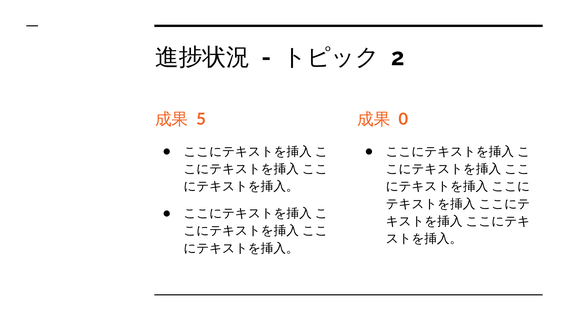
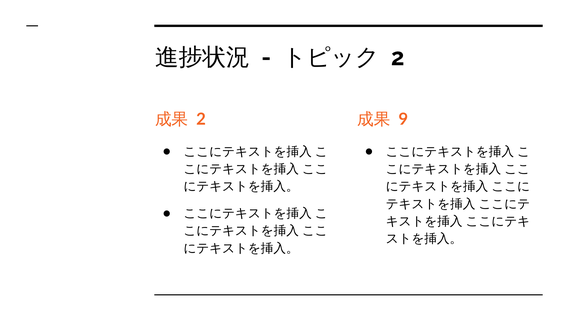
5 at (201, 120): 5 -> 2
0: 0 -> 9
